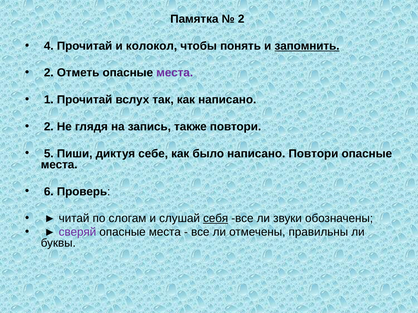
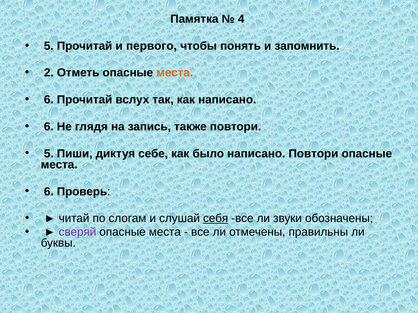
2 at (241, 19): 2 -> 4
4 at (49, 46): 4 -> 5
колокол: колокол -> первого
запомнить underline: present -> none
места at (175, 73) colour: purple -> orange
1 at (49, 100): 1 -> 6
2 at (49, 127): 2 -> 6
